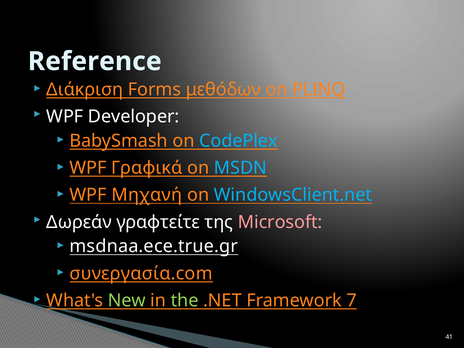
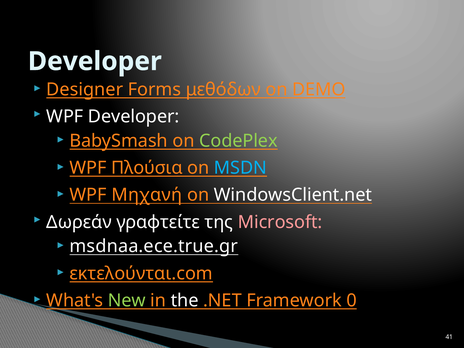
Reference at (95, 61): Reference -> Developer
Διάκριση: Διάκριση -> Designer
PLINQ: PLINQ -> DEMO
CodePlex colour: light blue -> light green
Γραφικά: Γραφικά -> Πλούσια
WindowsClient.net colour: light blue -> white
συνεργασία.com: συνεργασία.com -> εκτελούνται.com
the colour: light green -> white
7: 7 -> 0
